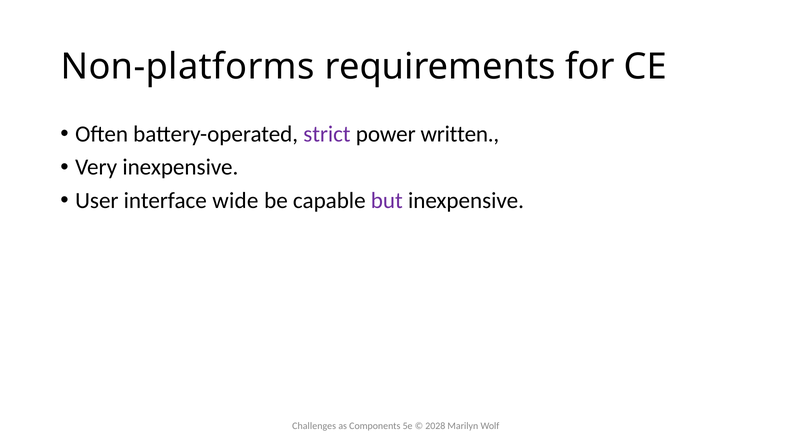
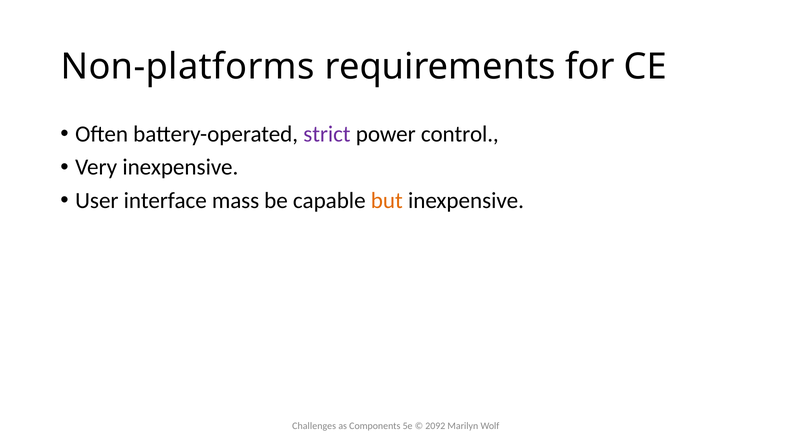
written: written -> control
wide: wide -> mass
but colour: purple -> orange
2028: 2028 -> 2092
